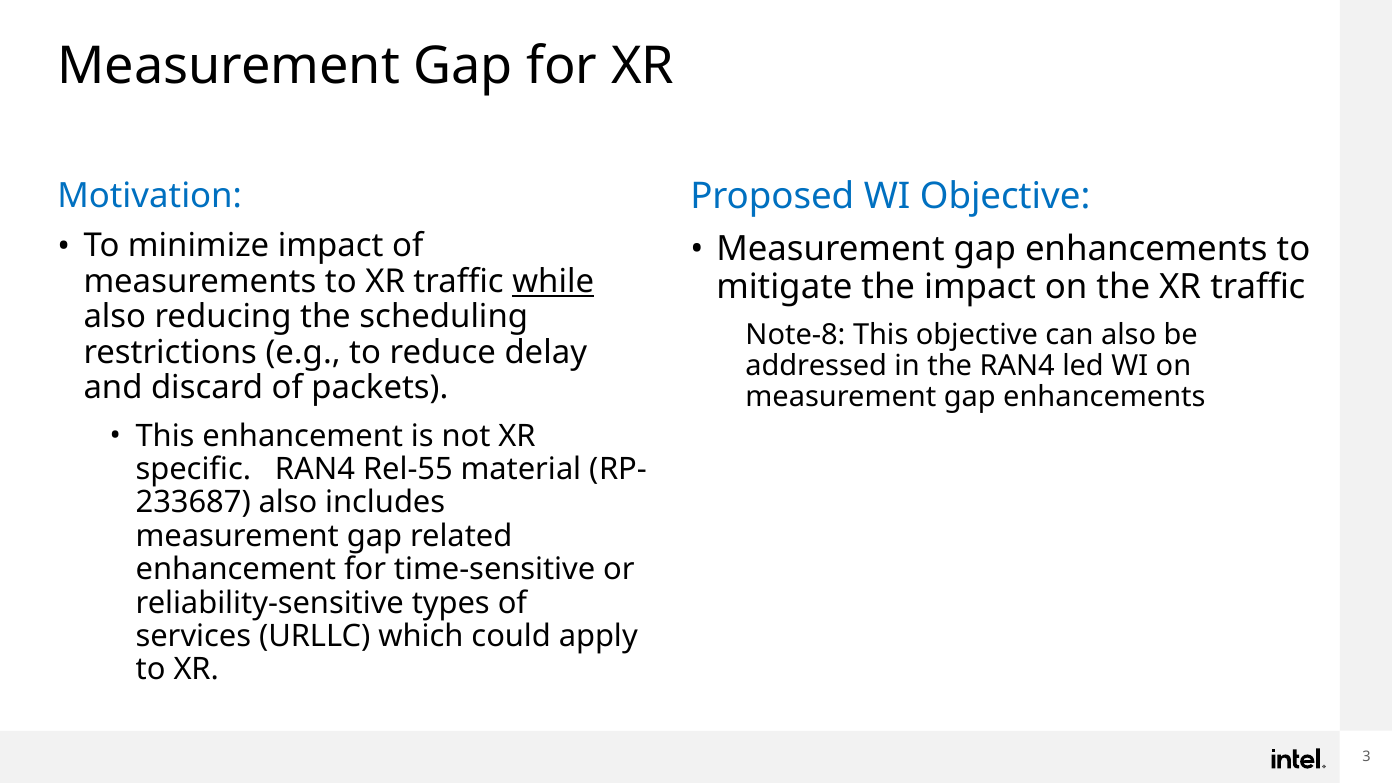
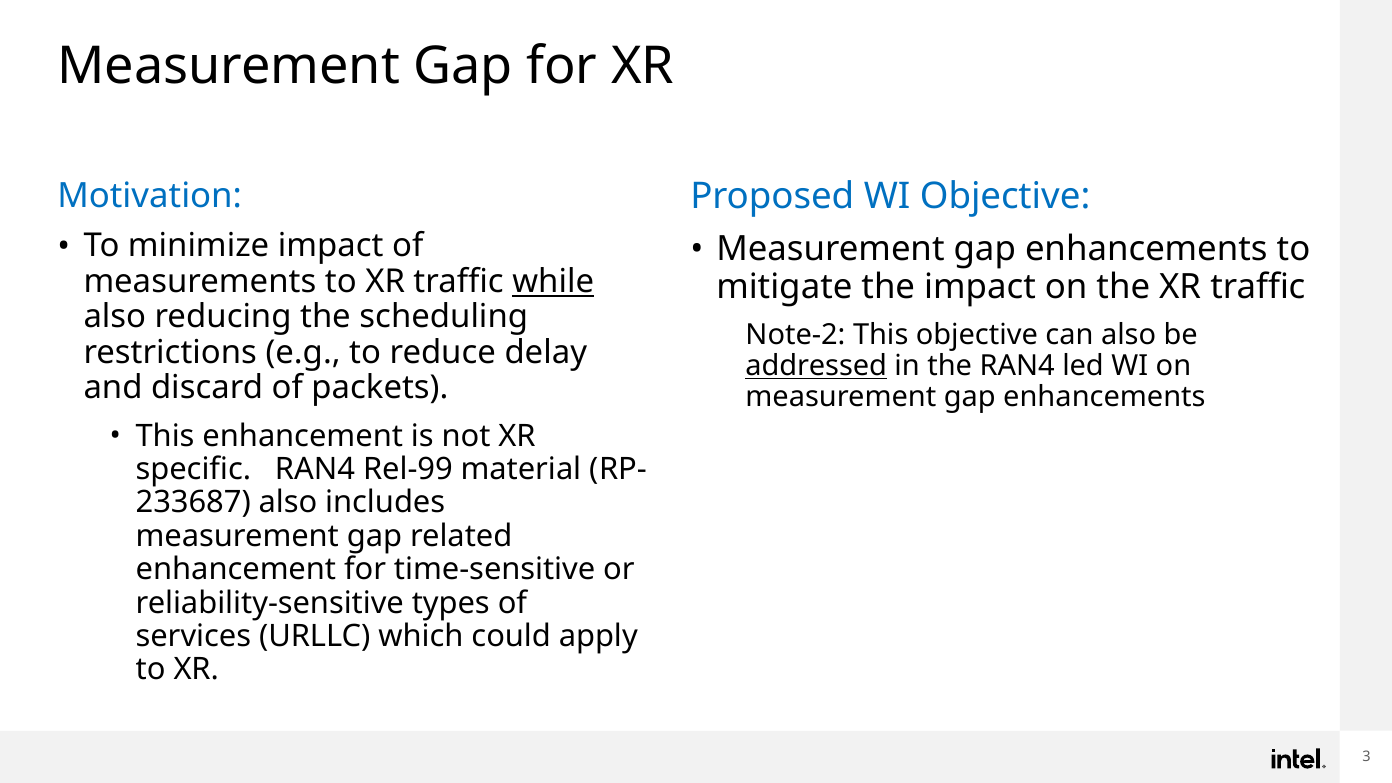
Note-8: Note-8 -> Note-2
addressed underline: none -> present
Rel-55: Rel-55 -> Rel-99
